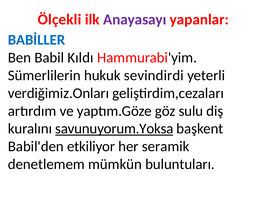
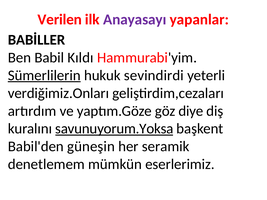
Ölçekli: Ölçekli -> Verilen
BABİLLER colour: blue -> black
Sümerlilerin underline: none -> present
sulu: sulu -> diye
etkiliyor: etkiliyor -> güneşin
buluntuları: buluntuları -> eserlerimiz
